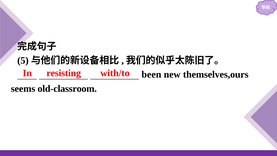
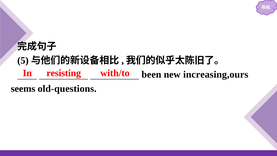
themselves,ours: themselves,ours -> increasing,ours
old-classroom: old-classroom -> old-questions
